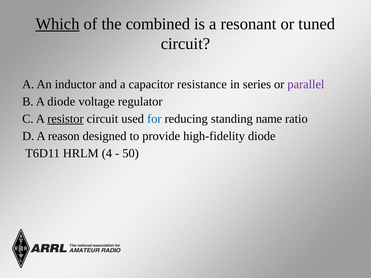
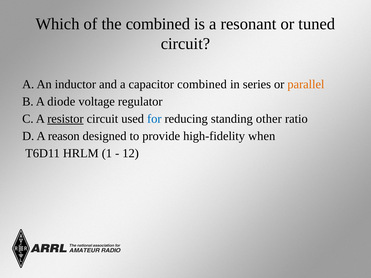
Which underline: present -> none
capacitor resistance: resistance -> combined
parallel colour: purple -> orange
name: name -> other
high-fidelity diode: diode -> when
4: 4 -> 1
50: 50 -> 12
